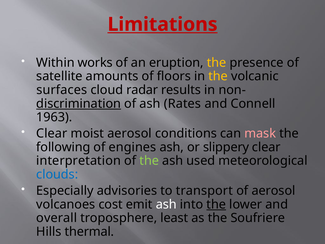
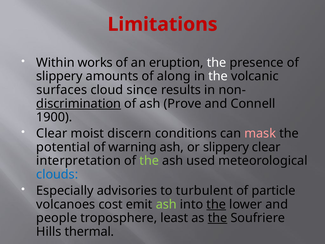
Limitations underline: present -> none
the at (217, 63) colour: yellow -> white
satellite at (59, 76): satellite -> slippery
floors: floors -> along
the at (218, 76) colour: yellow -> white
radar: radar -> since
Rates: Rates -> Prove
1963: 1963 -> 1900
moist aerosol: aerosol -> discern
following: following -> potential
engines: engines -> warning
transport: transport -> turbulent
of aerosol: aerosol -> particle
ash at (166, 204) colour: white -> light green
overall: overall -> people
the at (218, 218) underline: none -> present
